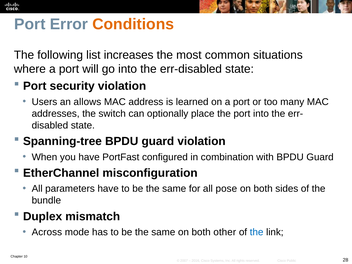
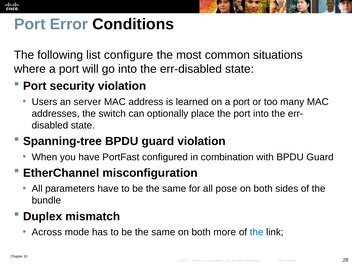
Conditions colour: orange -> black
increases: increases -> configure
allows: allows -> server
other: other -> more
